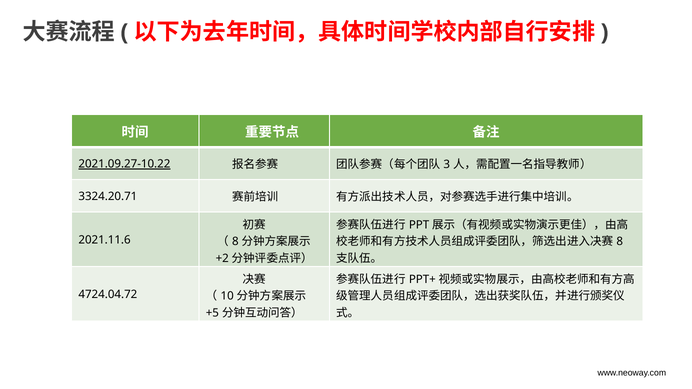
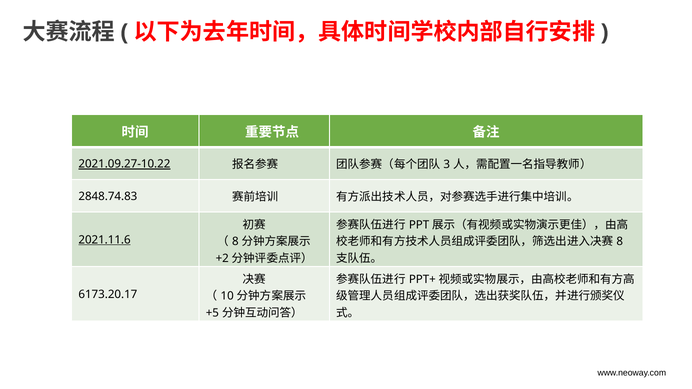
3324.20.71: 3324.20.71 -> 2848.74.83
2021.11.6 underline: none -> present
4724.04.72: 4724.04.72 -> 6173.20.17
